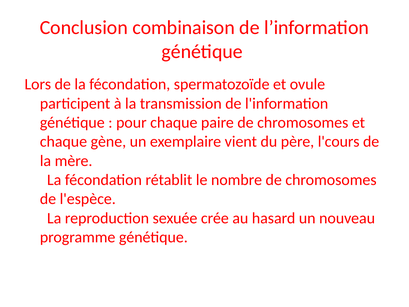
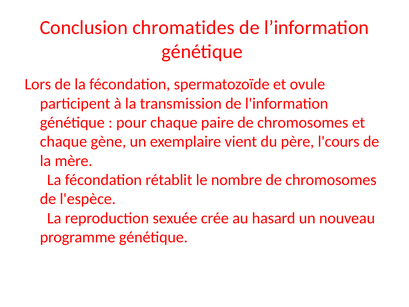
combinaison: combinaison -> chromatides
